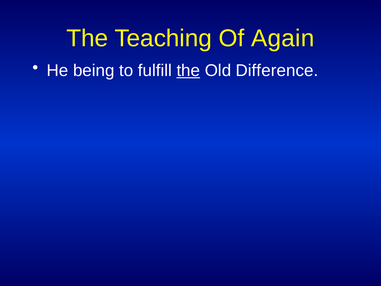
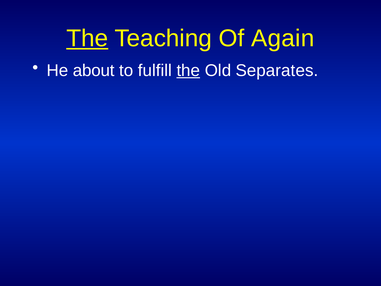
The at (87, 38) underline: none -> present
being: being -> about
Difference: Difference -> Separates
